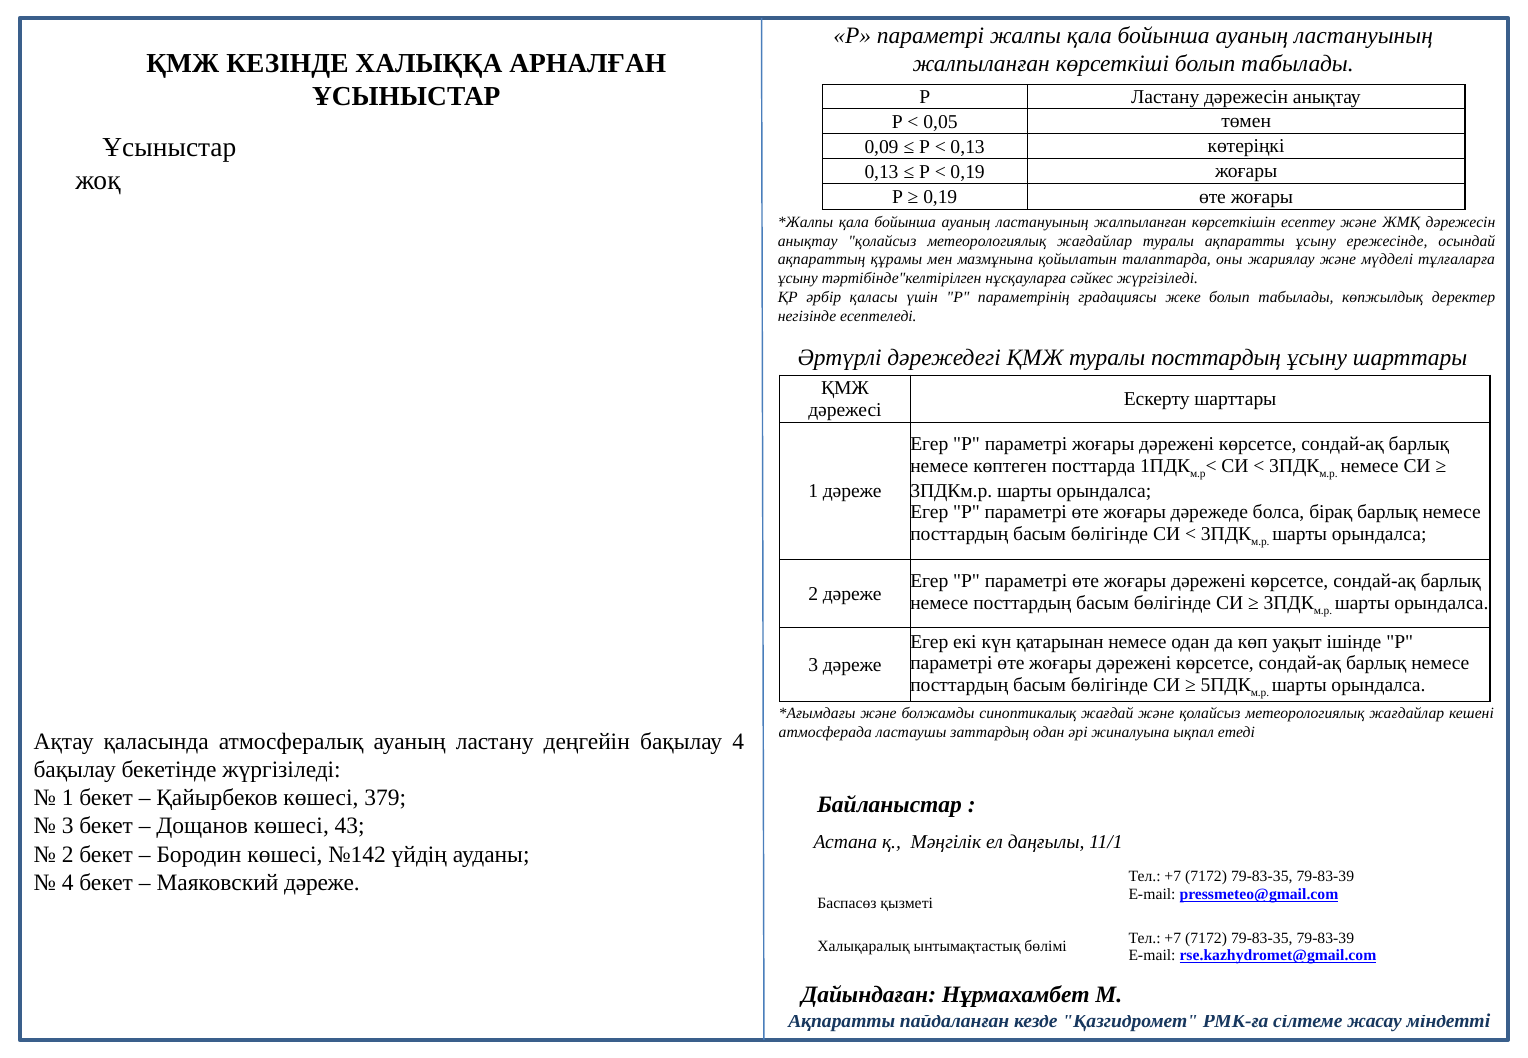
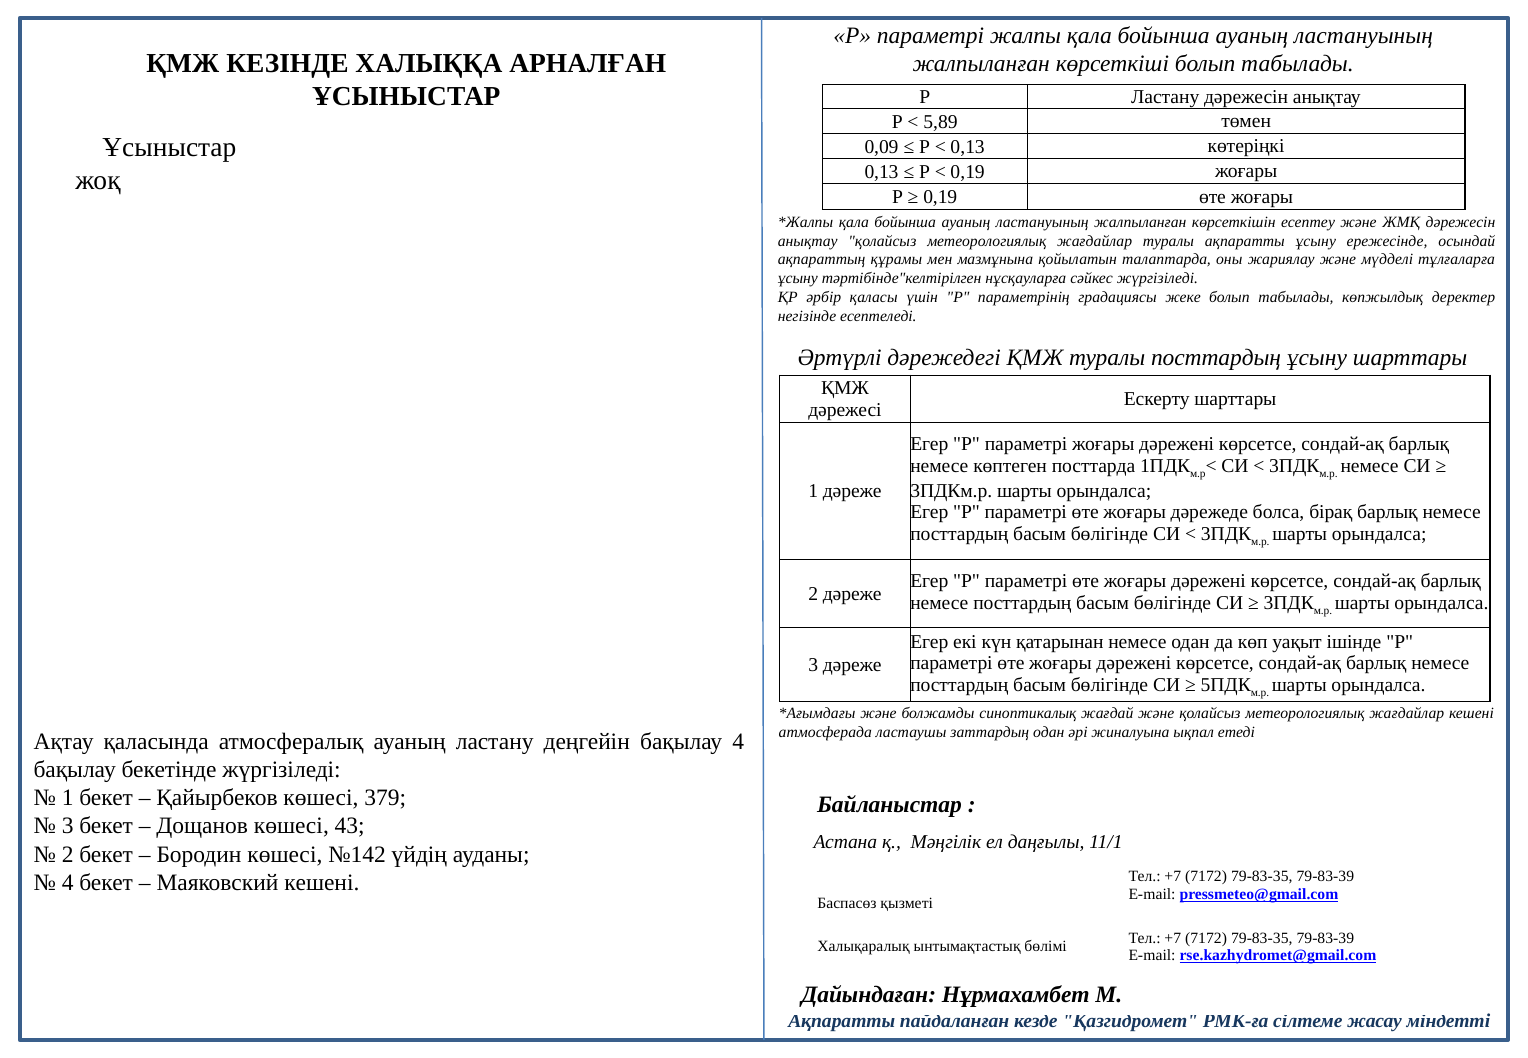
0,05: 0,05 -> 5,89
Маяковский дәреже: дәреже -> кешені
